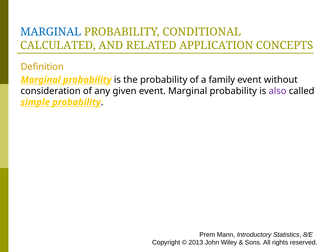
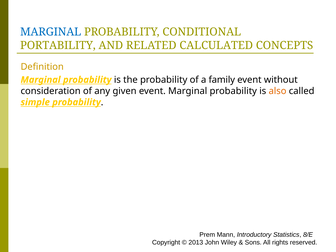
CALCULATED: CALCULATED -> PORTABILITY
APPLICATION: APPLICATION -> CALCULATED
also colour: purple -> orange
